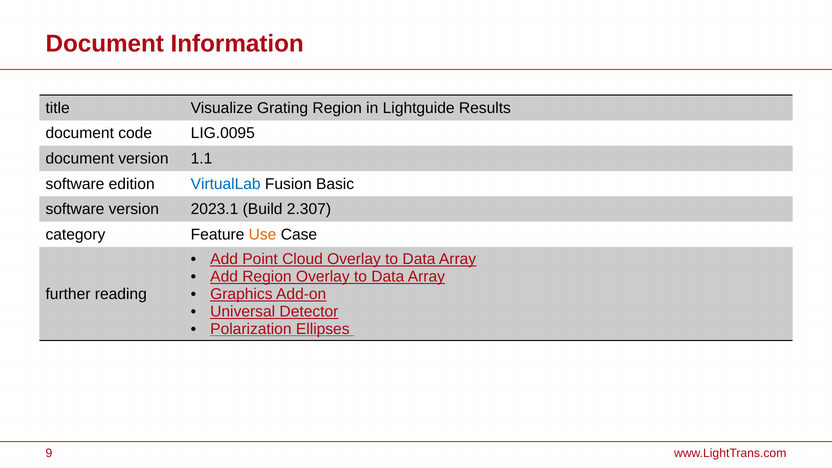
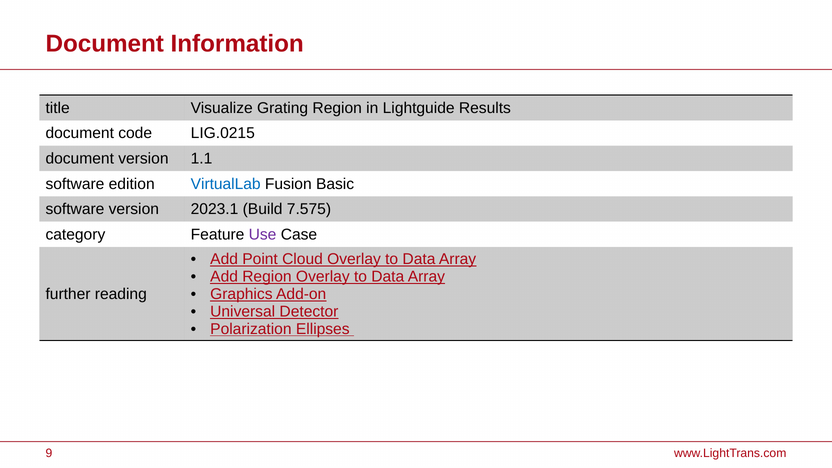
LIG.0095: LIG.0095 -> LIG.0215
2.307: 2.307 -> 7.575
Use colour: orange -> purple
